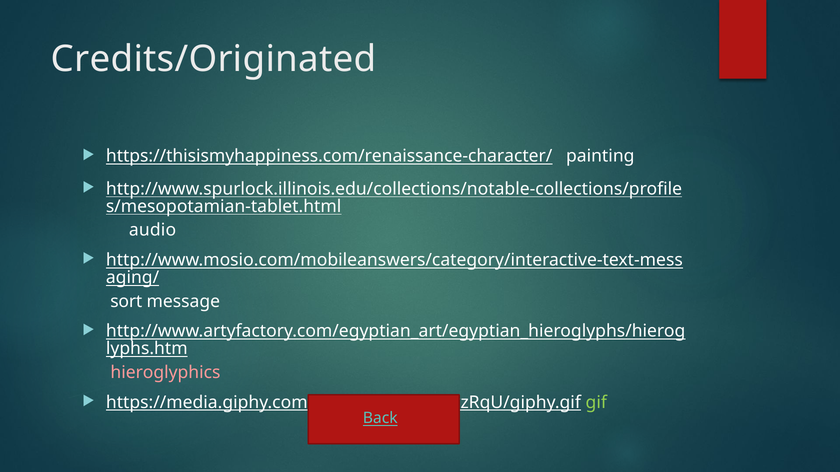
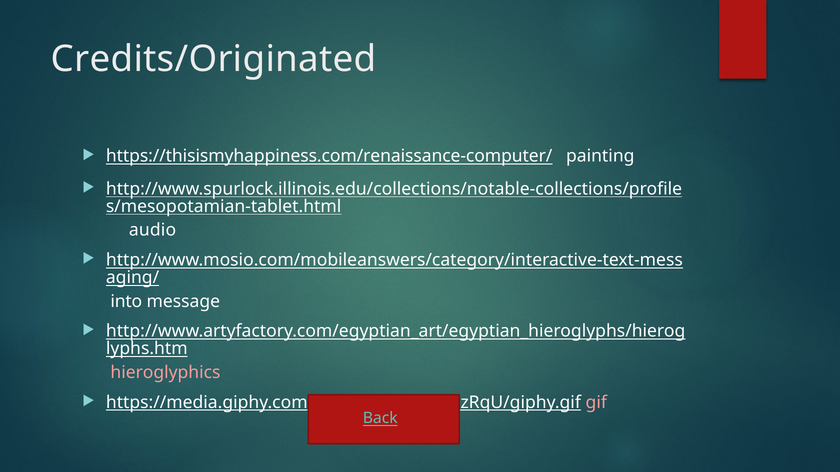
https://thisismyhappiness.com/renaissance-character/: https://thisismyhappiness.com/renaissance-character/ -> https://thisismyhappiness.com/renaissance-computer/
sort: sort -> into
gif colour: light green -> pink
